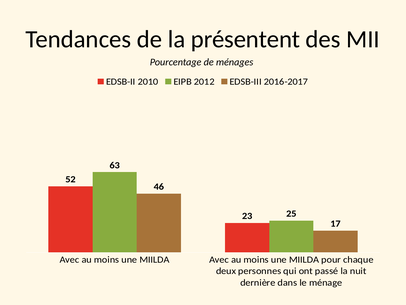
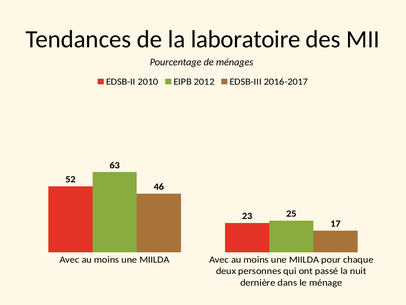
présentent: présentent -> laboratoire
